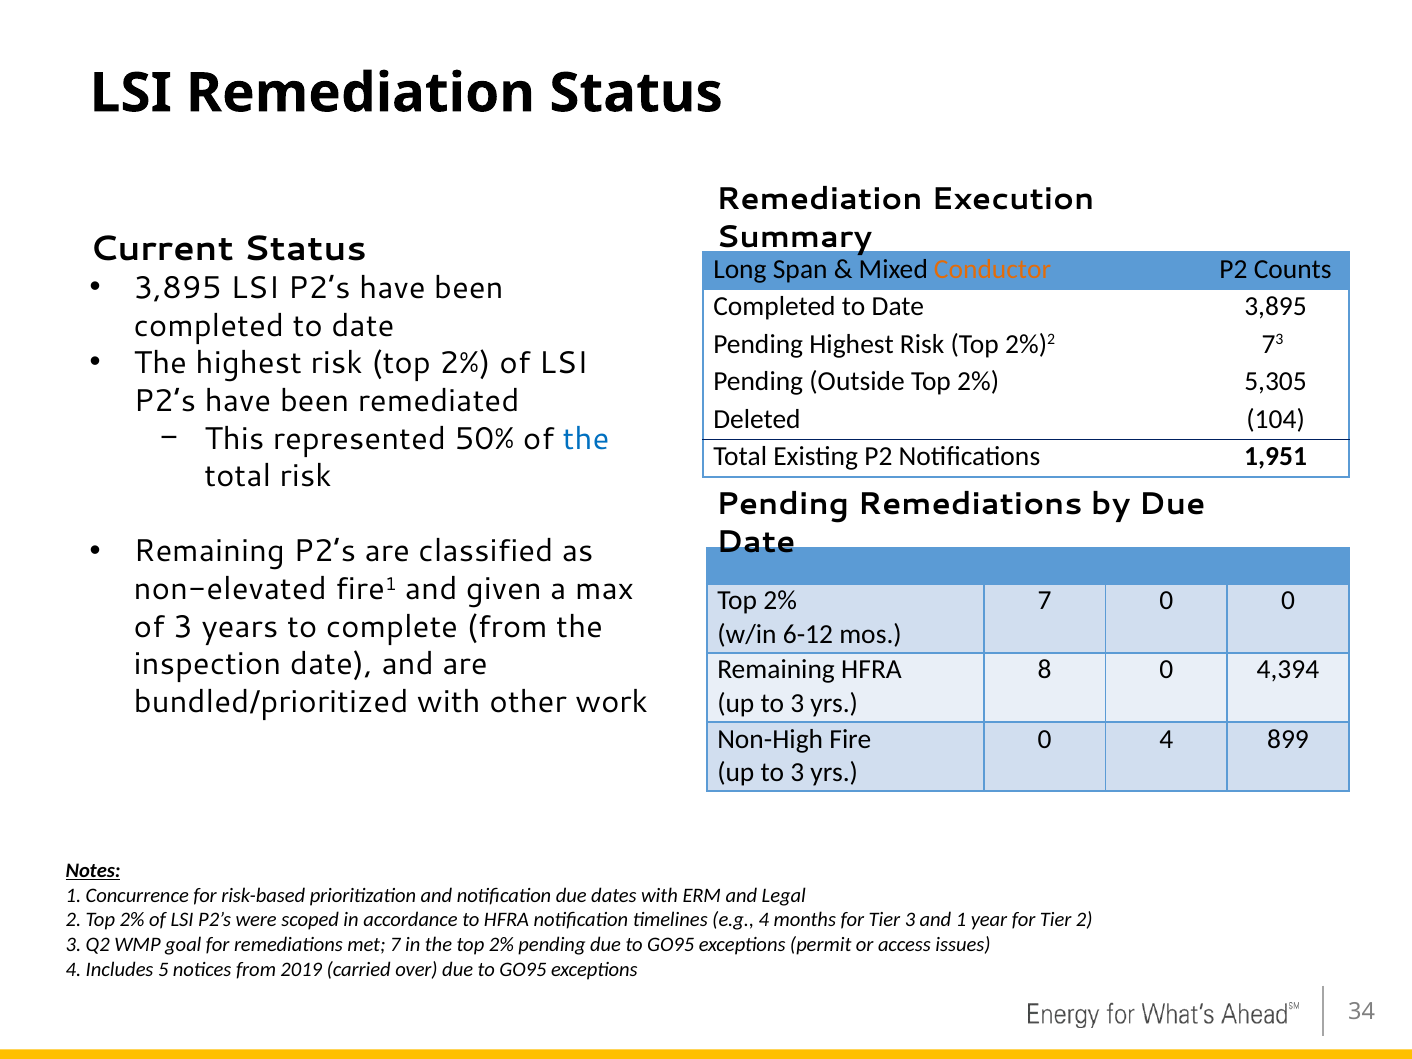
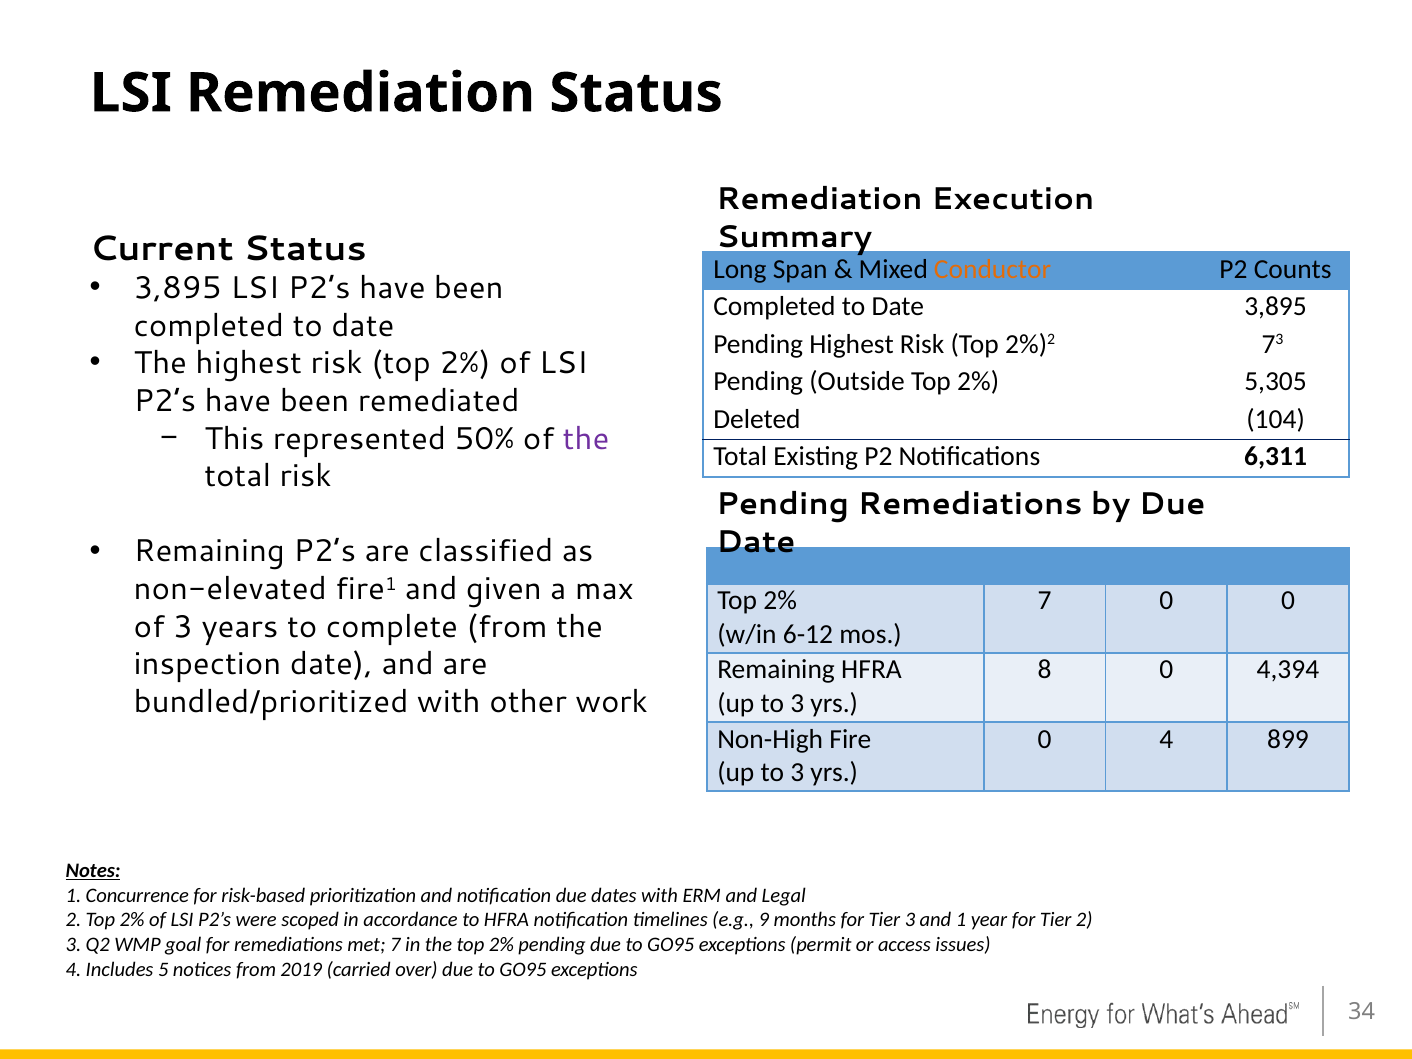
the at (586, 439) colour: blue -> purple
1,951: 1,951 -> 6,311
e.g 4: 4 -> 9
